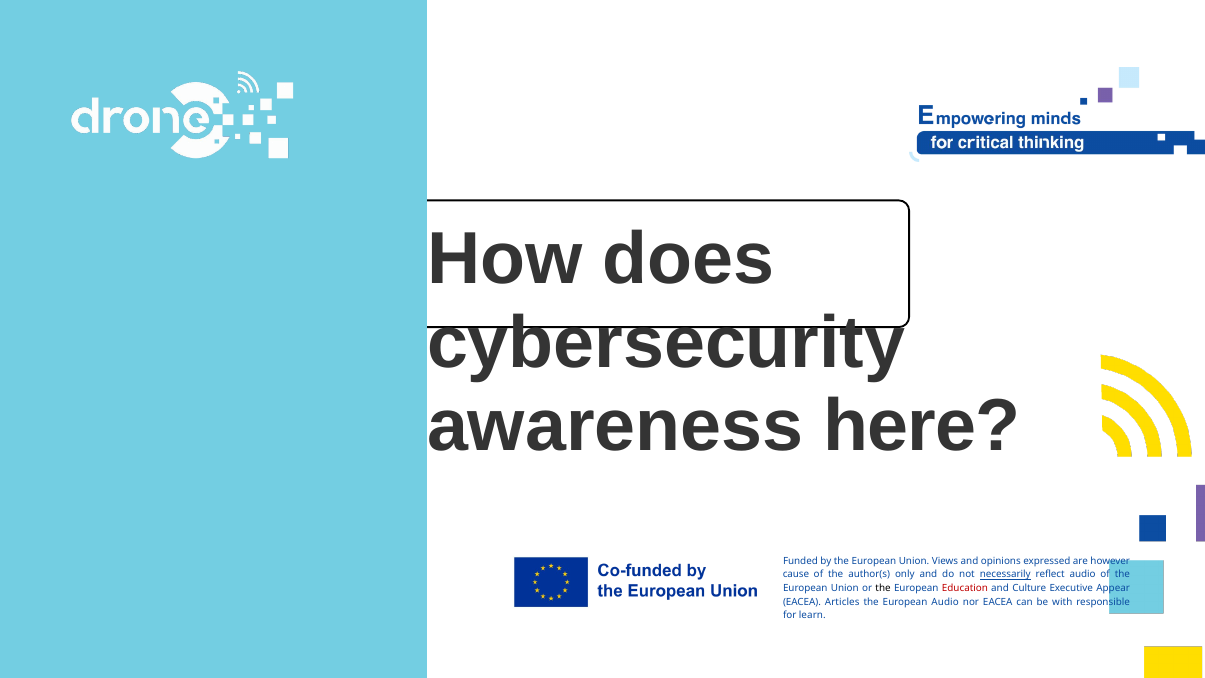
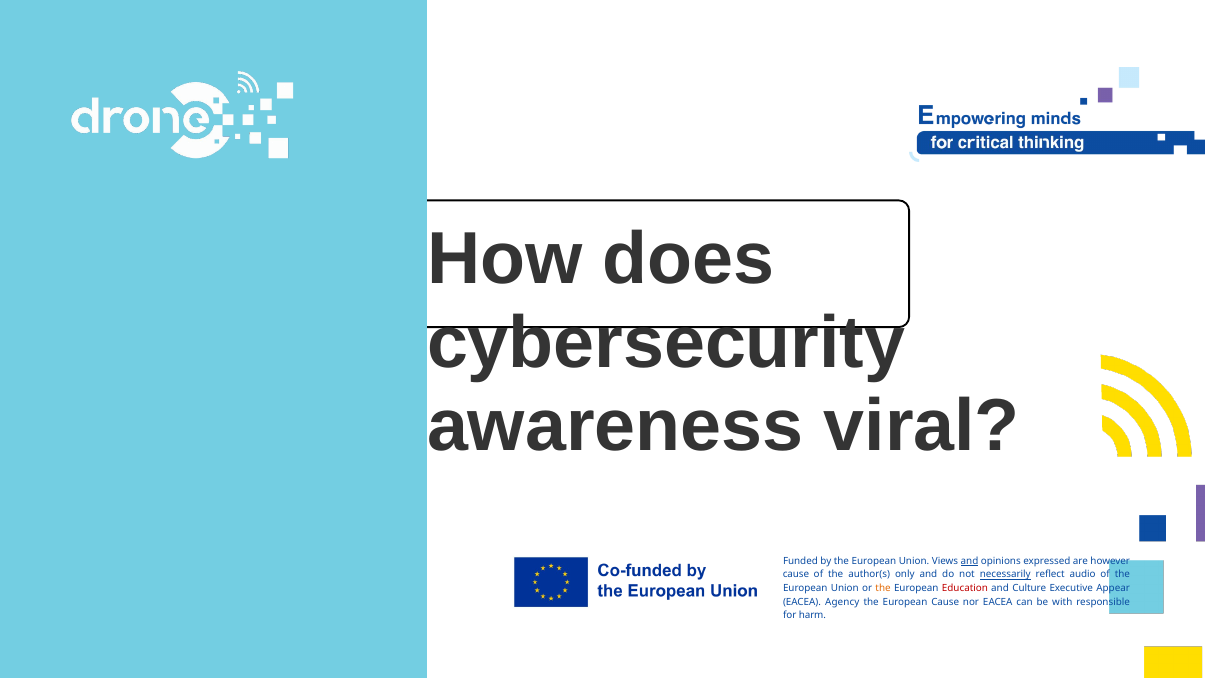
here: here -> viral
and at (970, 561) underline: none -> present
the at (883, 588) colour: black -> orange
Articles: Articles -> Agency
European Audio: Audio -> Cause
learn: learn -> harm
